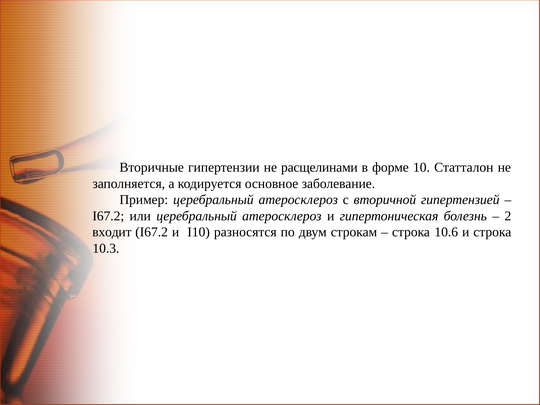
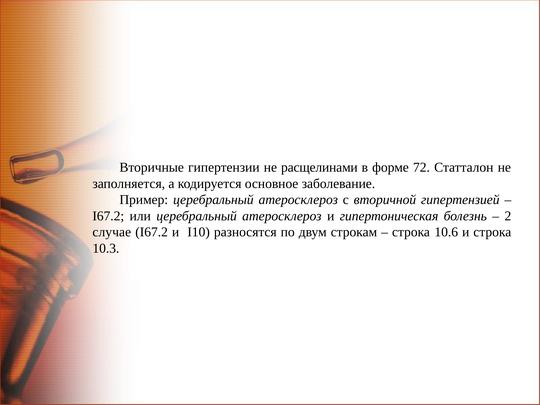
10: 10 -> 72
входит: входит -> случае
